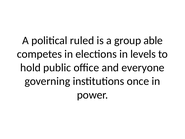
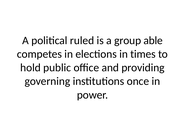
levels: levels -> times
everyone: everyone -> providing
